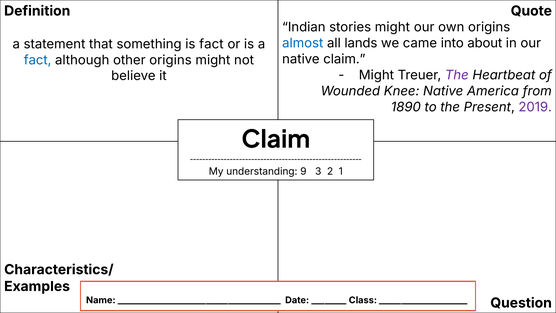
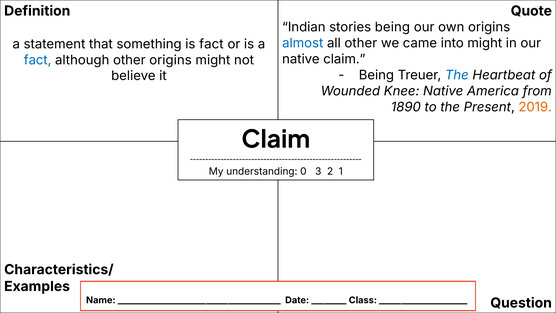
stories might: might -> being
all lands: lands -> other
into about: about -> might
Might at (376, 75): Might -> Being
The at (457, 75) colour: purple -> blue
2019 colour: purple -> orange
9: 9 -> 0
